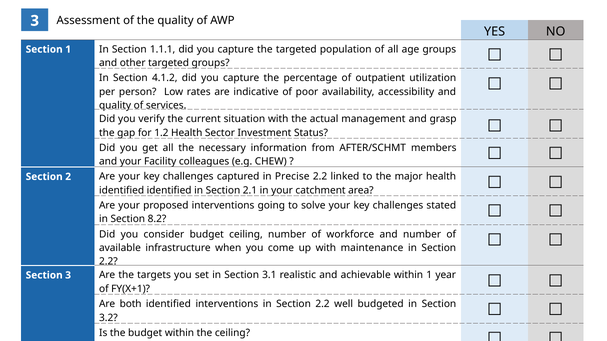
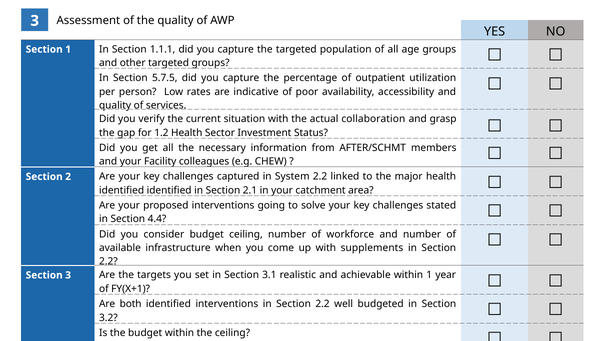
4.1.2: 4.1.2 -> 5.7.5
management: management -> collaboration
Precise: Precise -> System
8.2: 8.2 -> 4.4
maintenance: maintenance -> supplements
